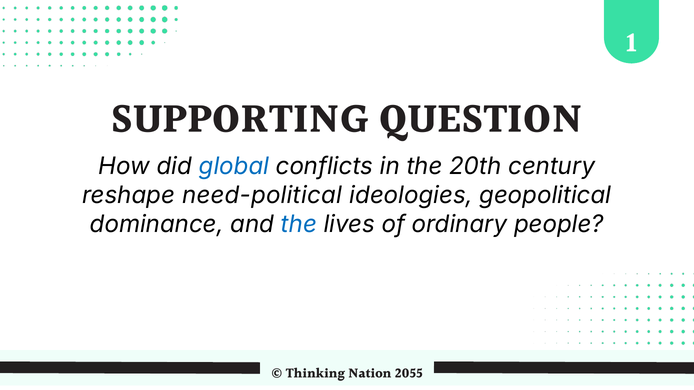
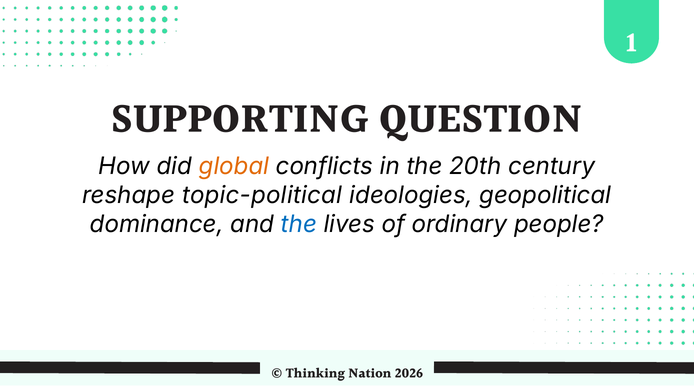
global colour: blue -> orange
need-political: need-political -> topic-political
2055: 2055 -> 2026
